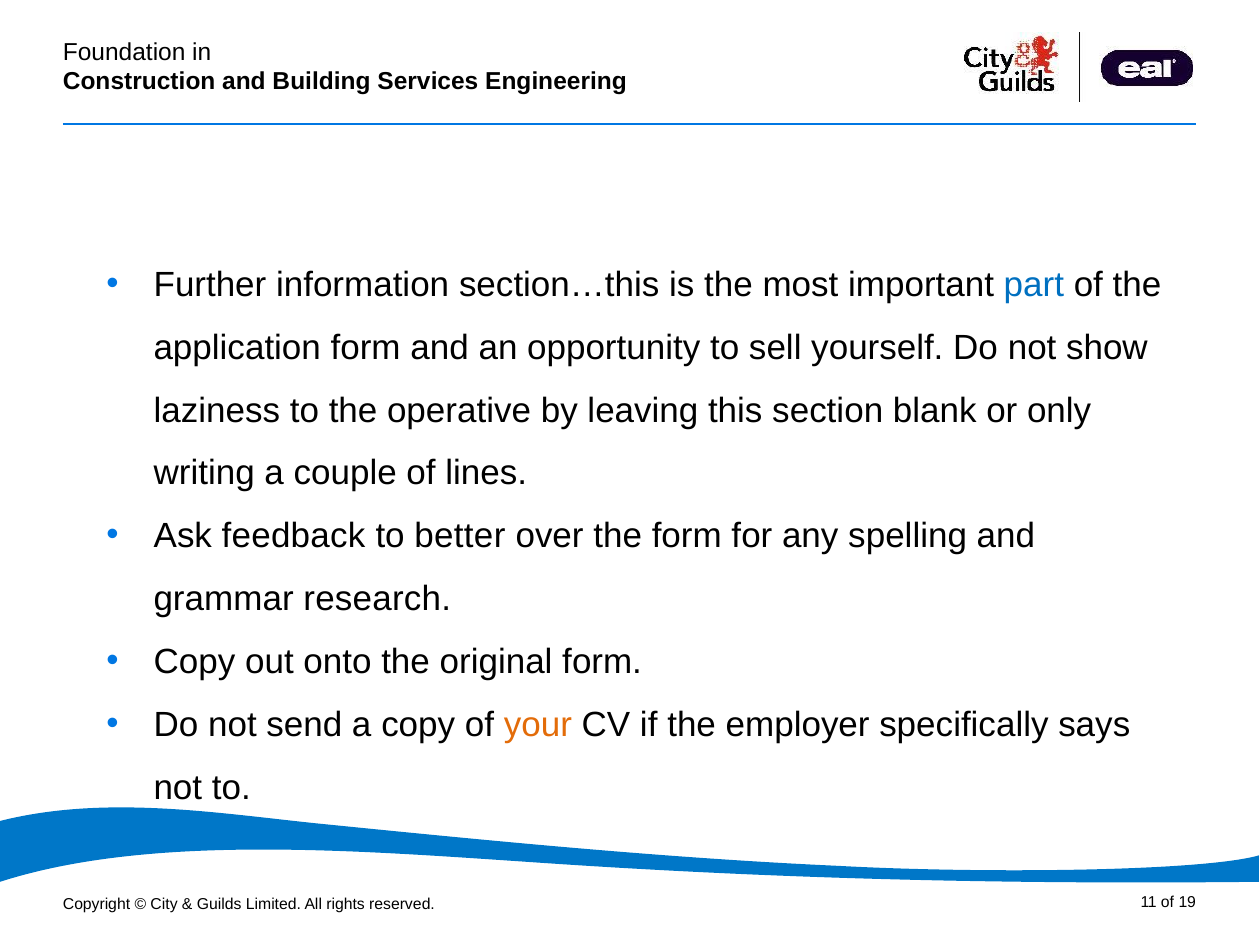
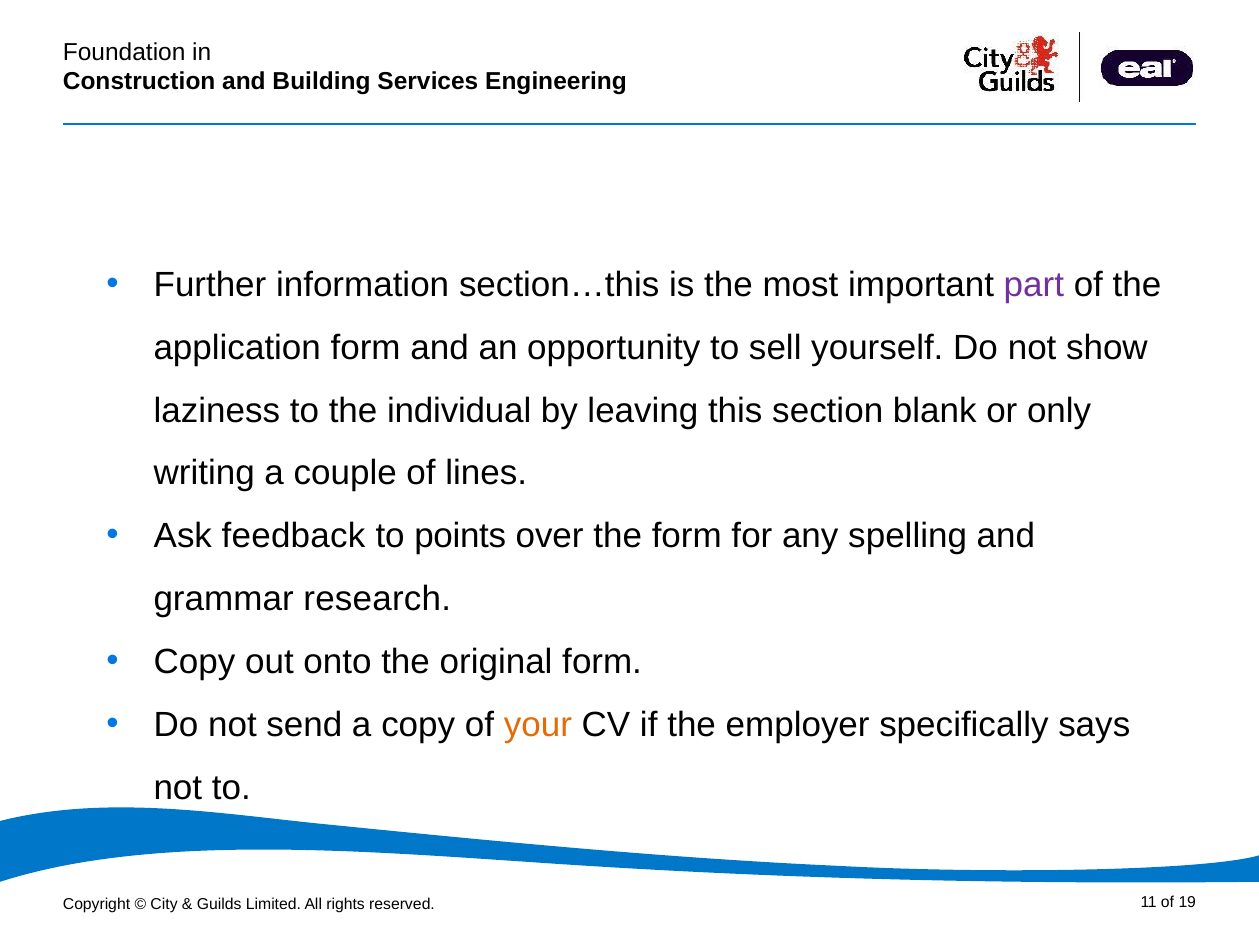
part colour: blue -> purple
operative: operative -> individual
better: better -> points
